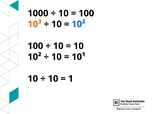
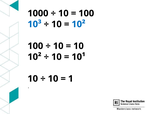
10³ colour: orange -> blue
